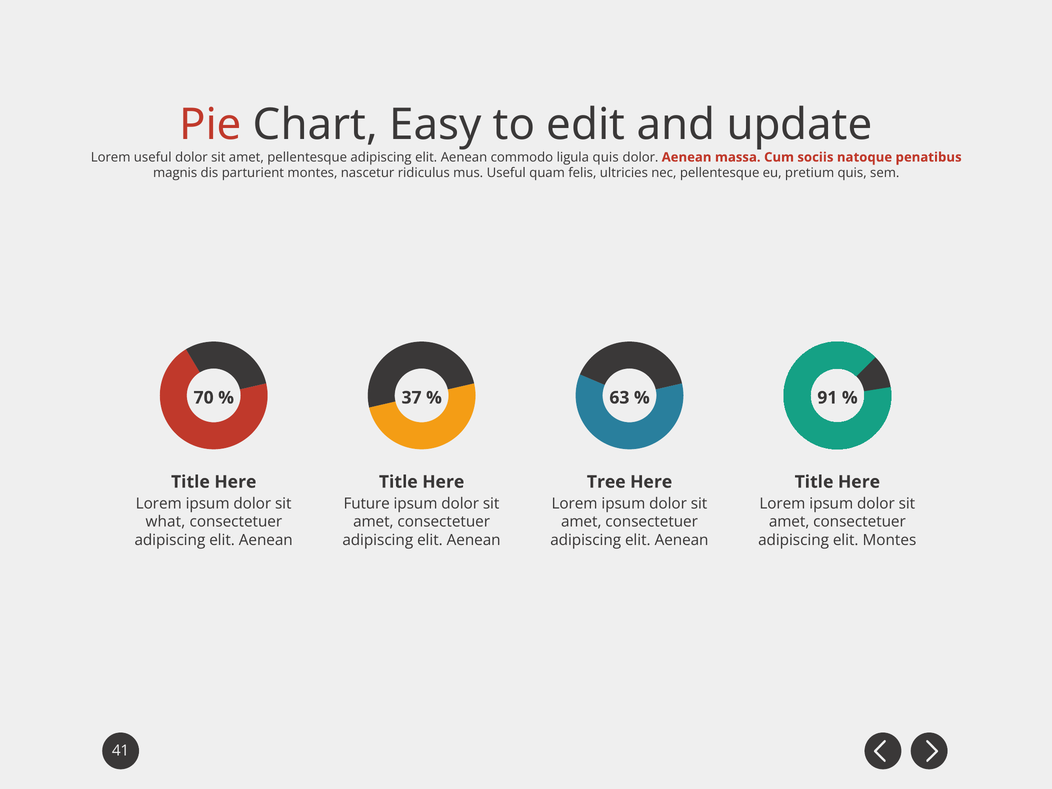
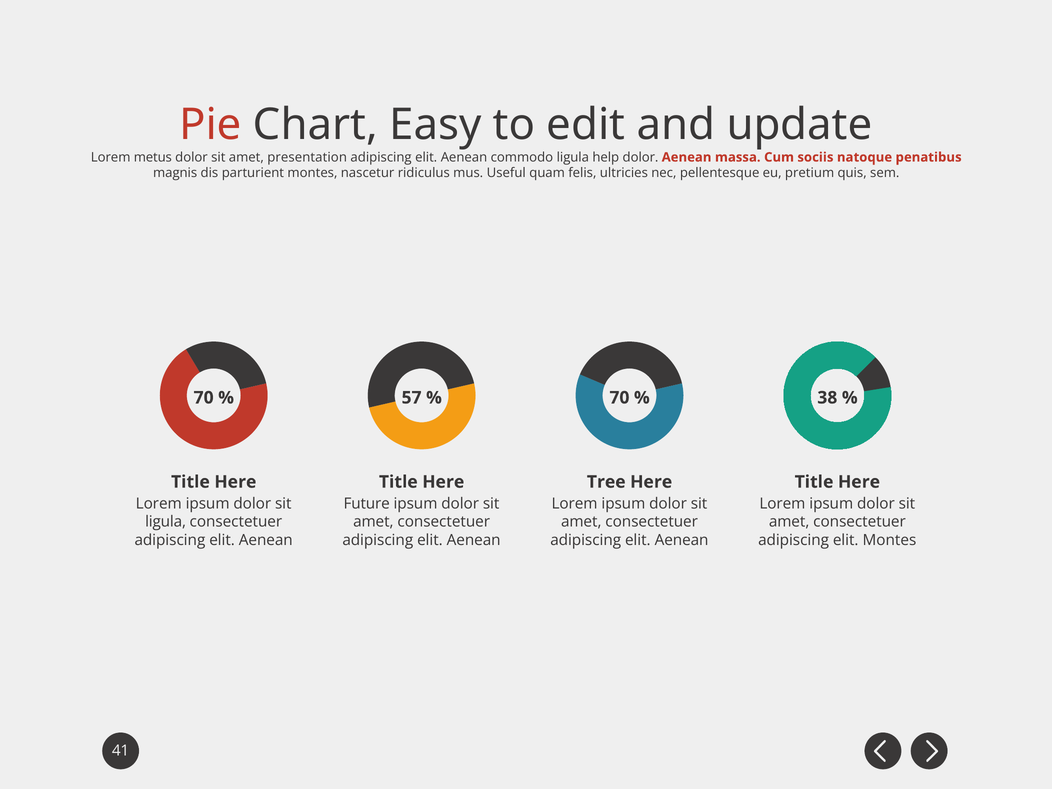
Lorem useful: useful -> metus
amet pellentesque: pellentesque -> presentation
ligula quis: quis -> help
37: 37 -> 57
63 at (619, 398): 63 -> 70
91: 91 -> 38
what at (165, 522): what -> ligula
